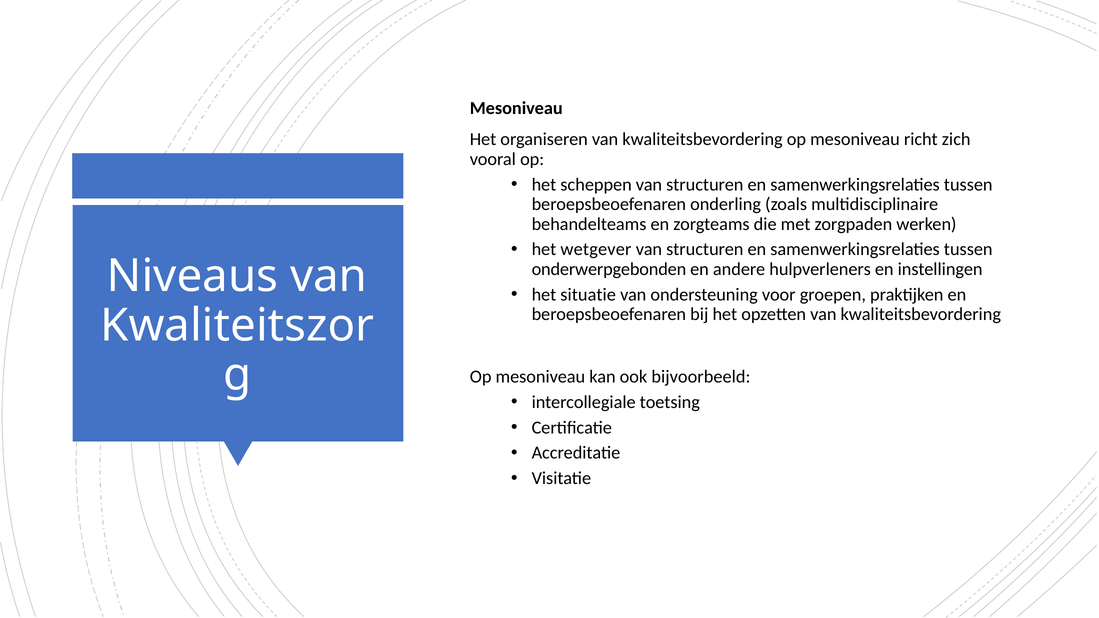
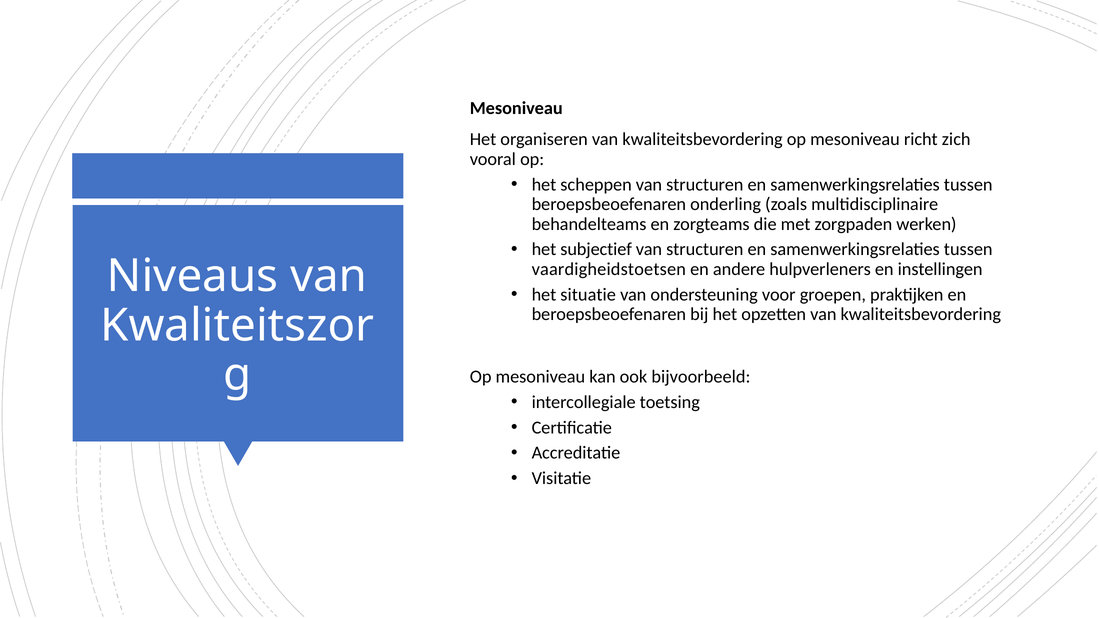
wetgever: wetgever -> subjectief
onderwerpgebonden: onderwerpgebonden -> vaardigheidstoetsen
